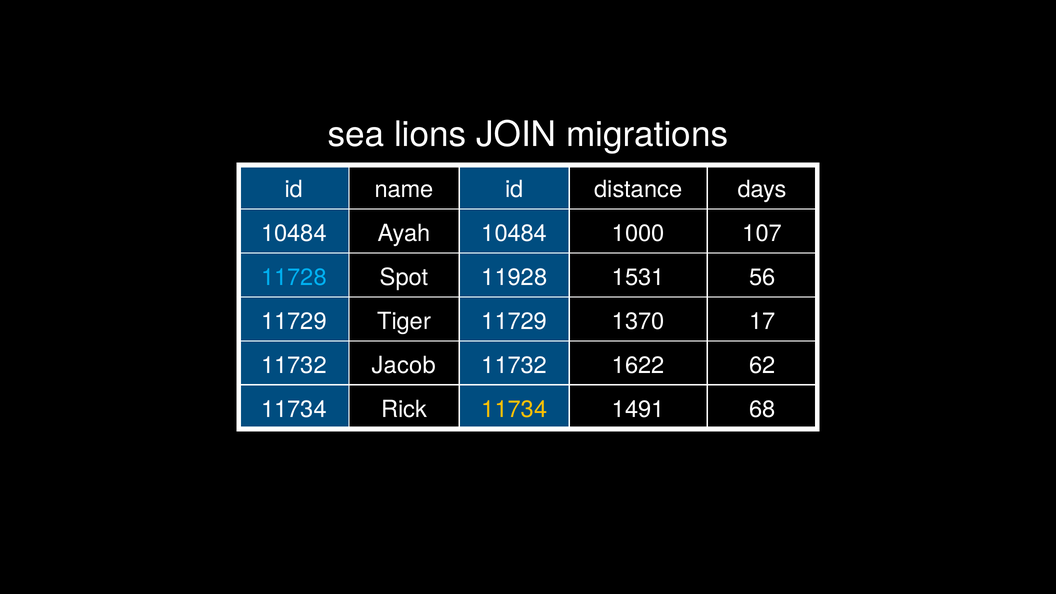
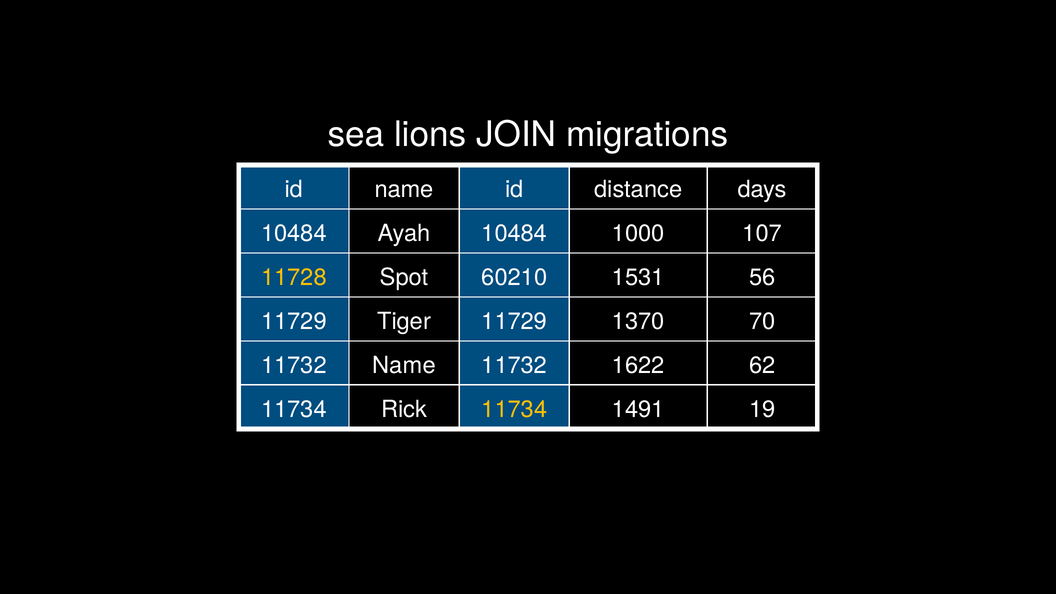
11728 colour: light blue -> yellow
11928: 11928 -> 60210
17: 17 -> 70
11732 Jacob: Jacob -> Name
68: 68 -> 19
